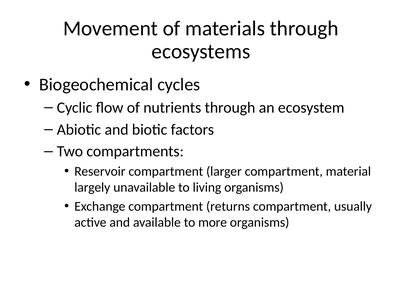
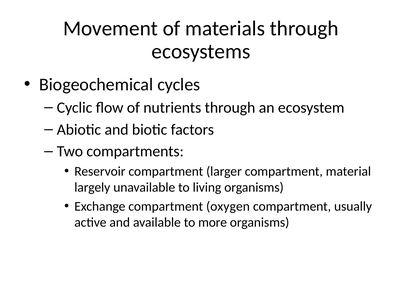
returns: returns -> oxygen
